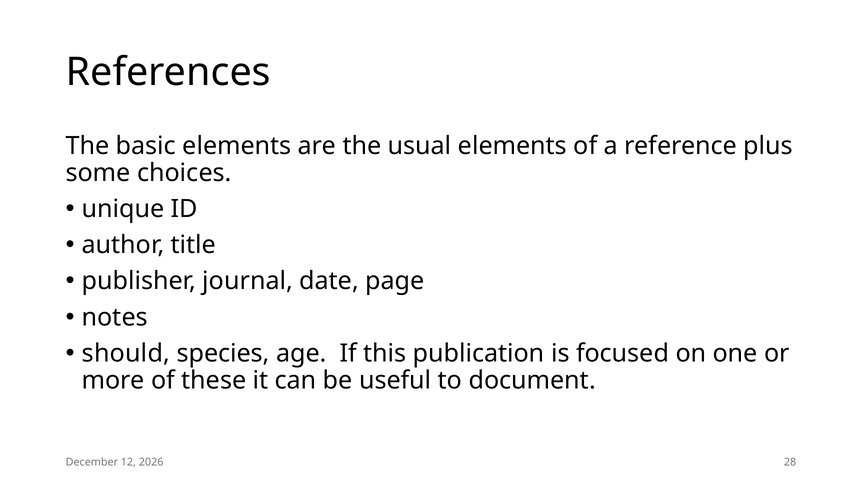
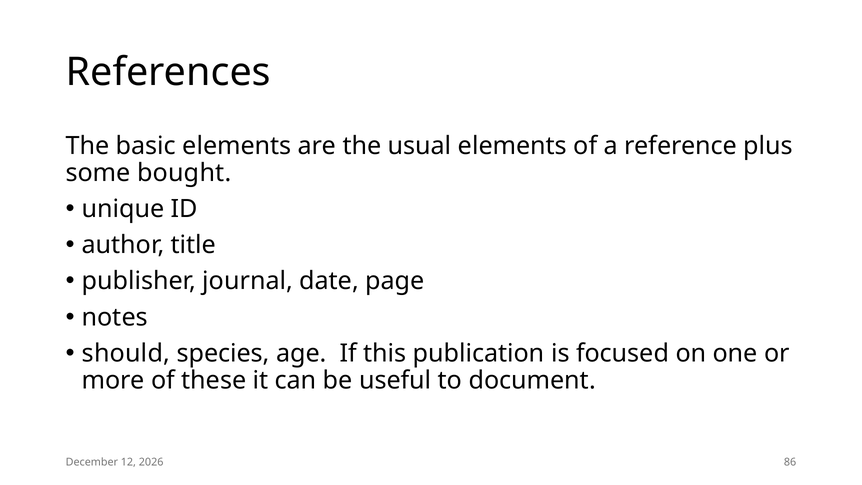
choices: choices -> bought
28: 28 -> 86
